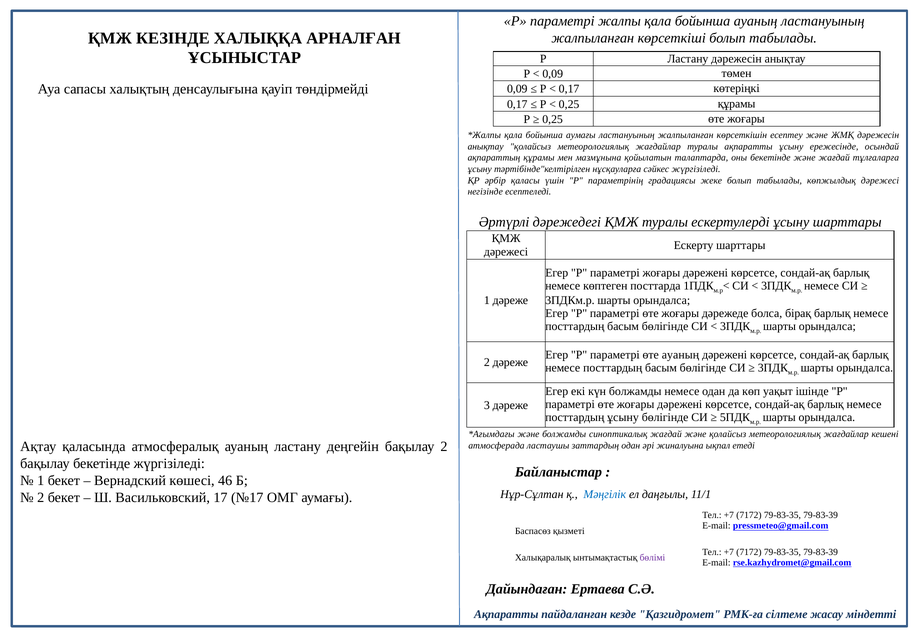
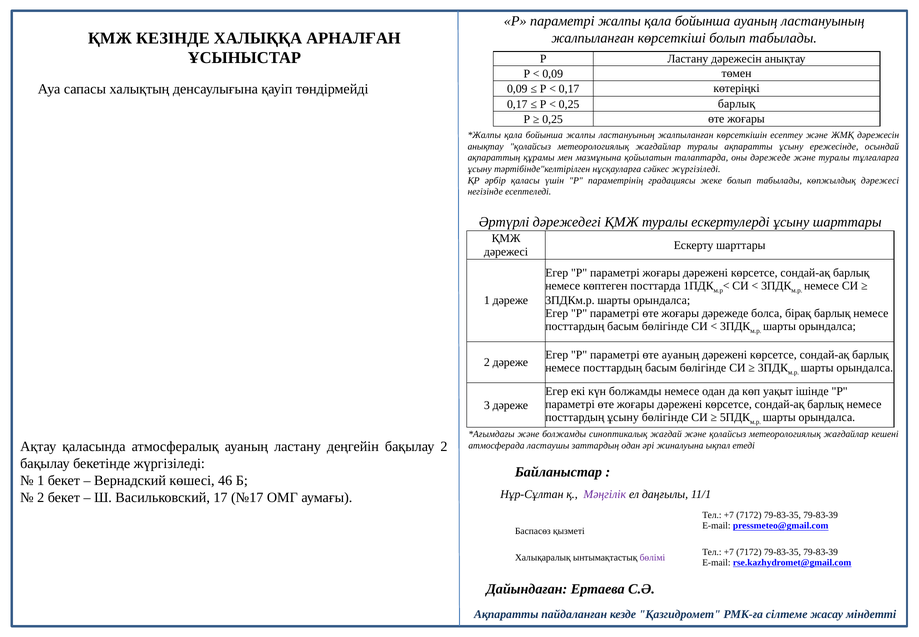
0,25 құрамы: құрамы -> барлық
бойынша аумағы: аумағы -> жалпы
оны бекетінде: бекетінде -> дәрежеде
және жағдай: жағдай -> туралы
Мәңгілік colour: blue -> purple
